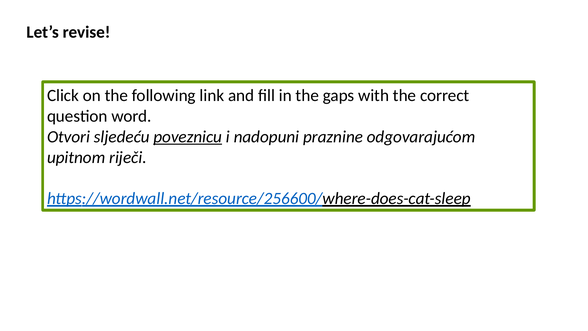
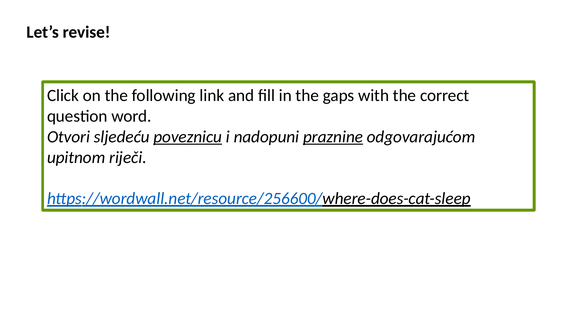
praznine underline: none -> present
